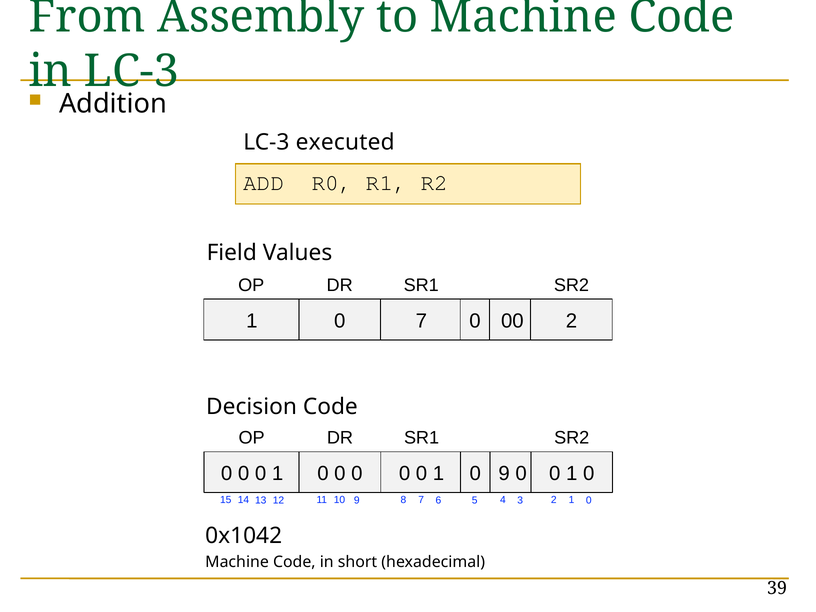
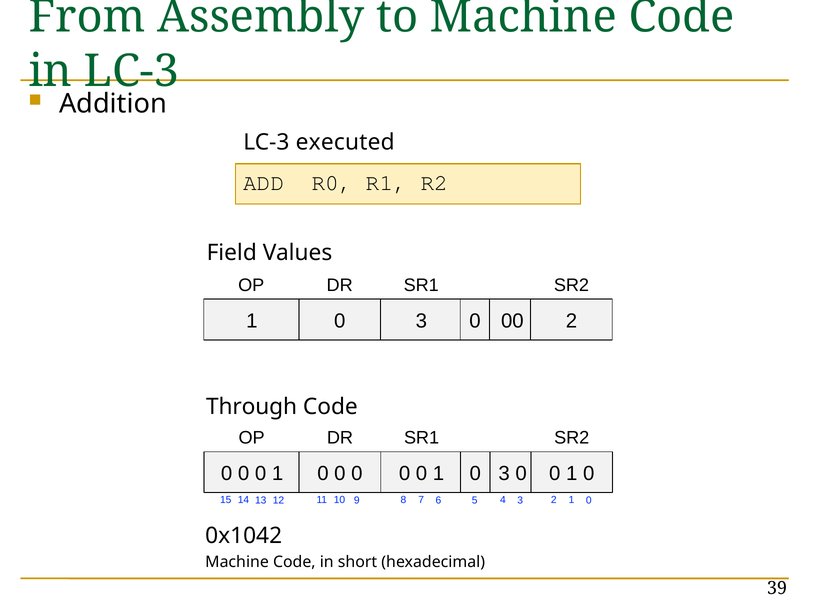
7 at (421, 321): 7 -> 3
Decision: Decision -> Through
0 1 0 9: 9 -> 3
